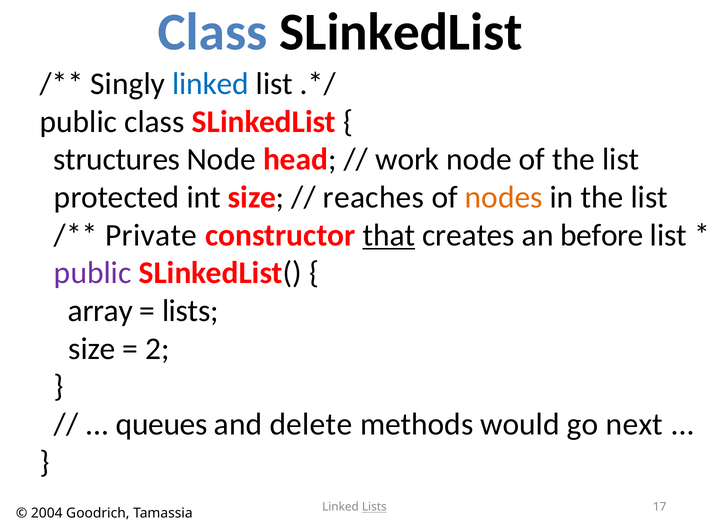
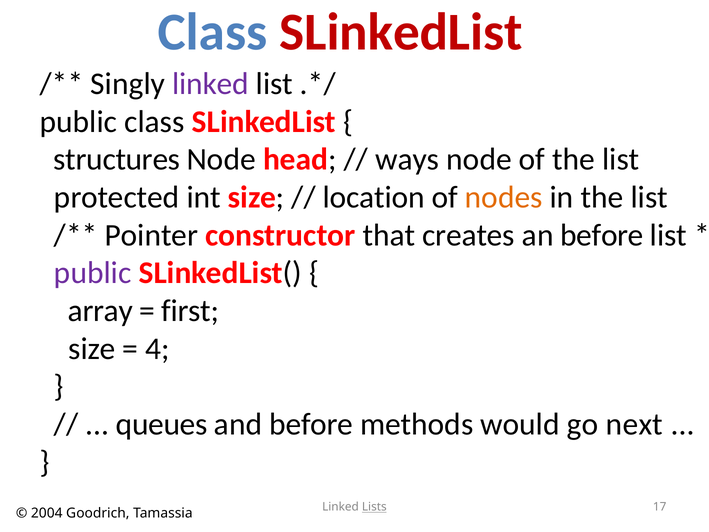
SLinkedList at (401, 32) colour: black -> red
linked at (211, 84) colour: blue -> purple
work: work -> ways
reaches: reaches -> location
Private: Private -> Pointer
that underline: present -> none
lists at (190, 311): lists -> first
2: 2 -> 4
and delete: delete -> before
